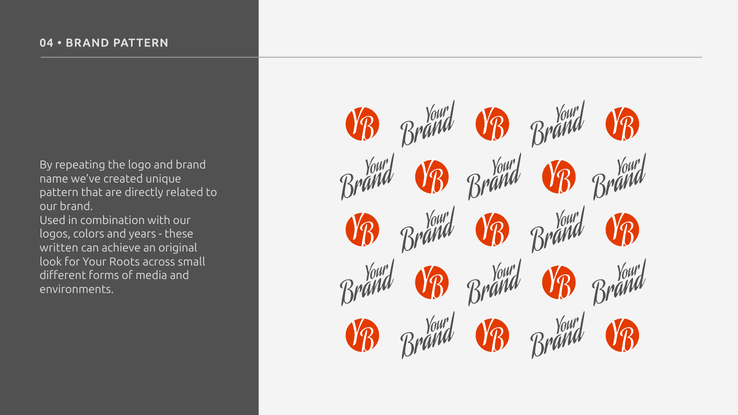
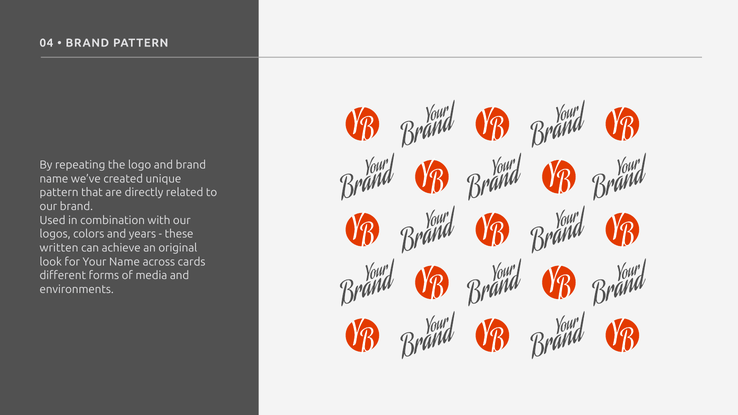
Your Roots: Roots -> Name
small: small -> cards
